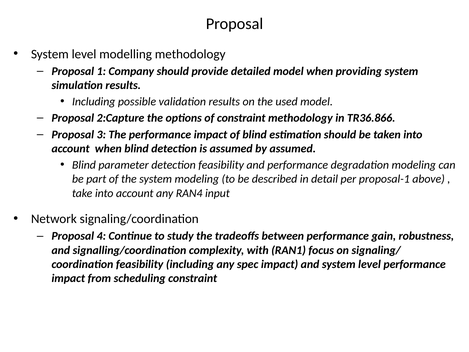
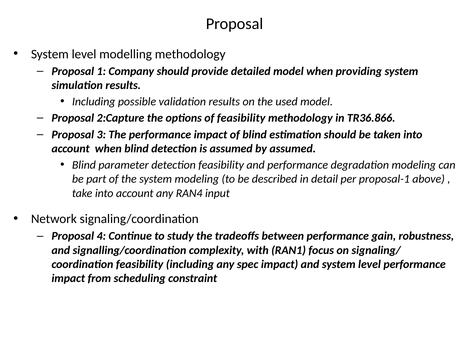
of constraint: constraint -> feasibility
